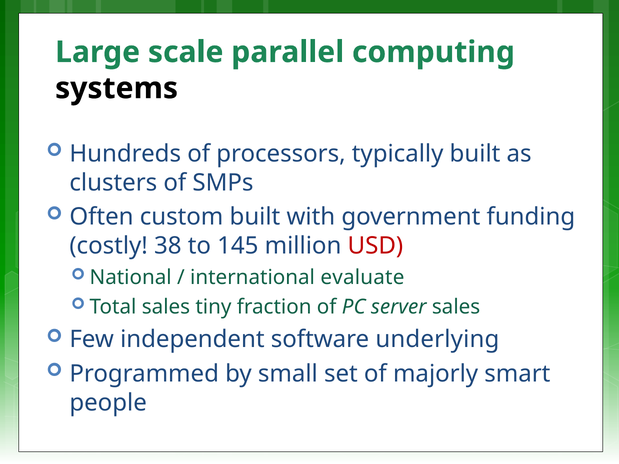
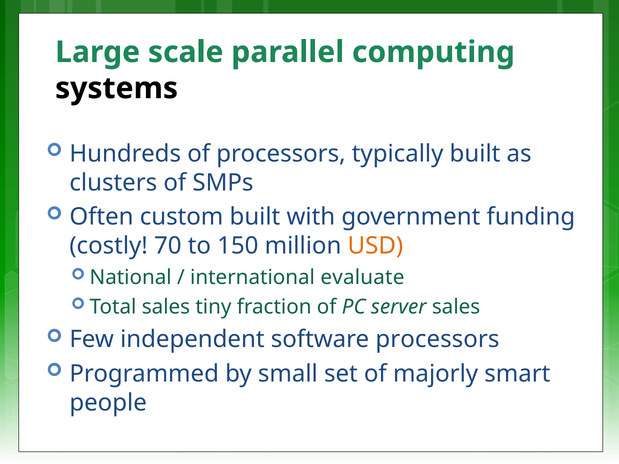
38: 38 -> 70
145: 145 -> 150
USD colour: red -> orange
software underlying: underlying -> processors
